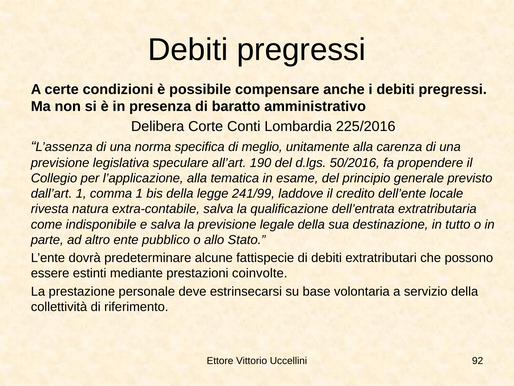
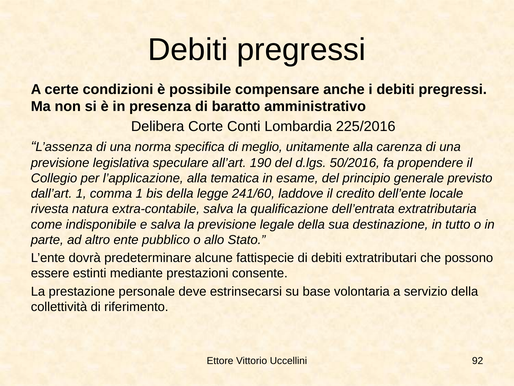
241/99: 241/99 -> 241/60
coinvolte: coinvolte -> consente
